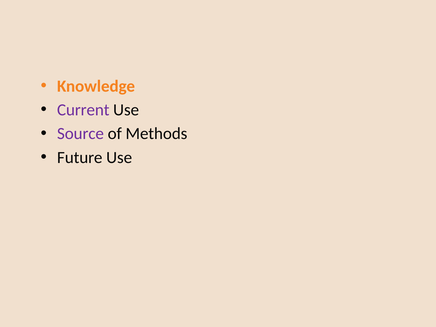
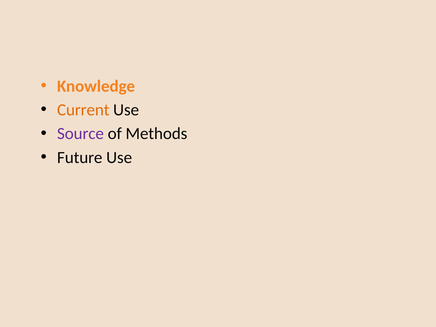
Current colour: purple -> orange
